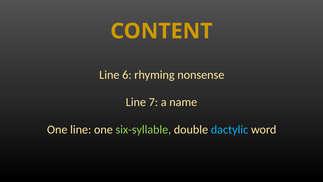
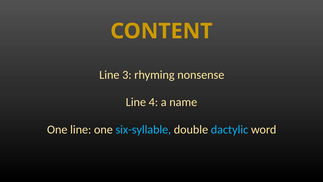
6: 6 -> 3
7: 7 -> 4
six-syllable colour: light green -> light blue
